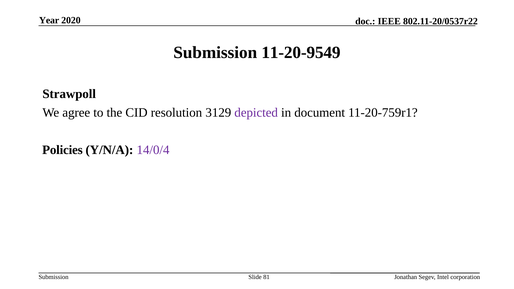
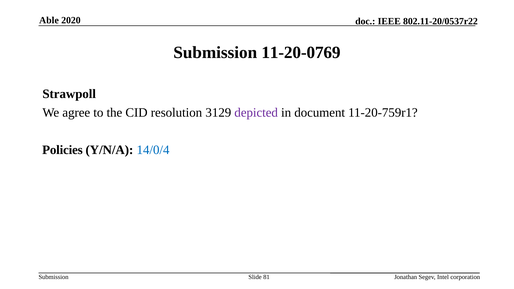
Year: Year -> Able
11-20-9549: 11-20-9549 -> 11-20-0769
14/0/4 colour: purple -> blue
